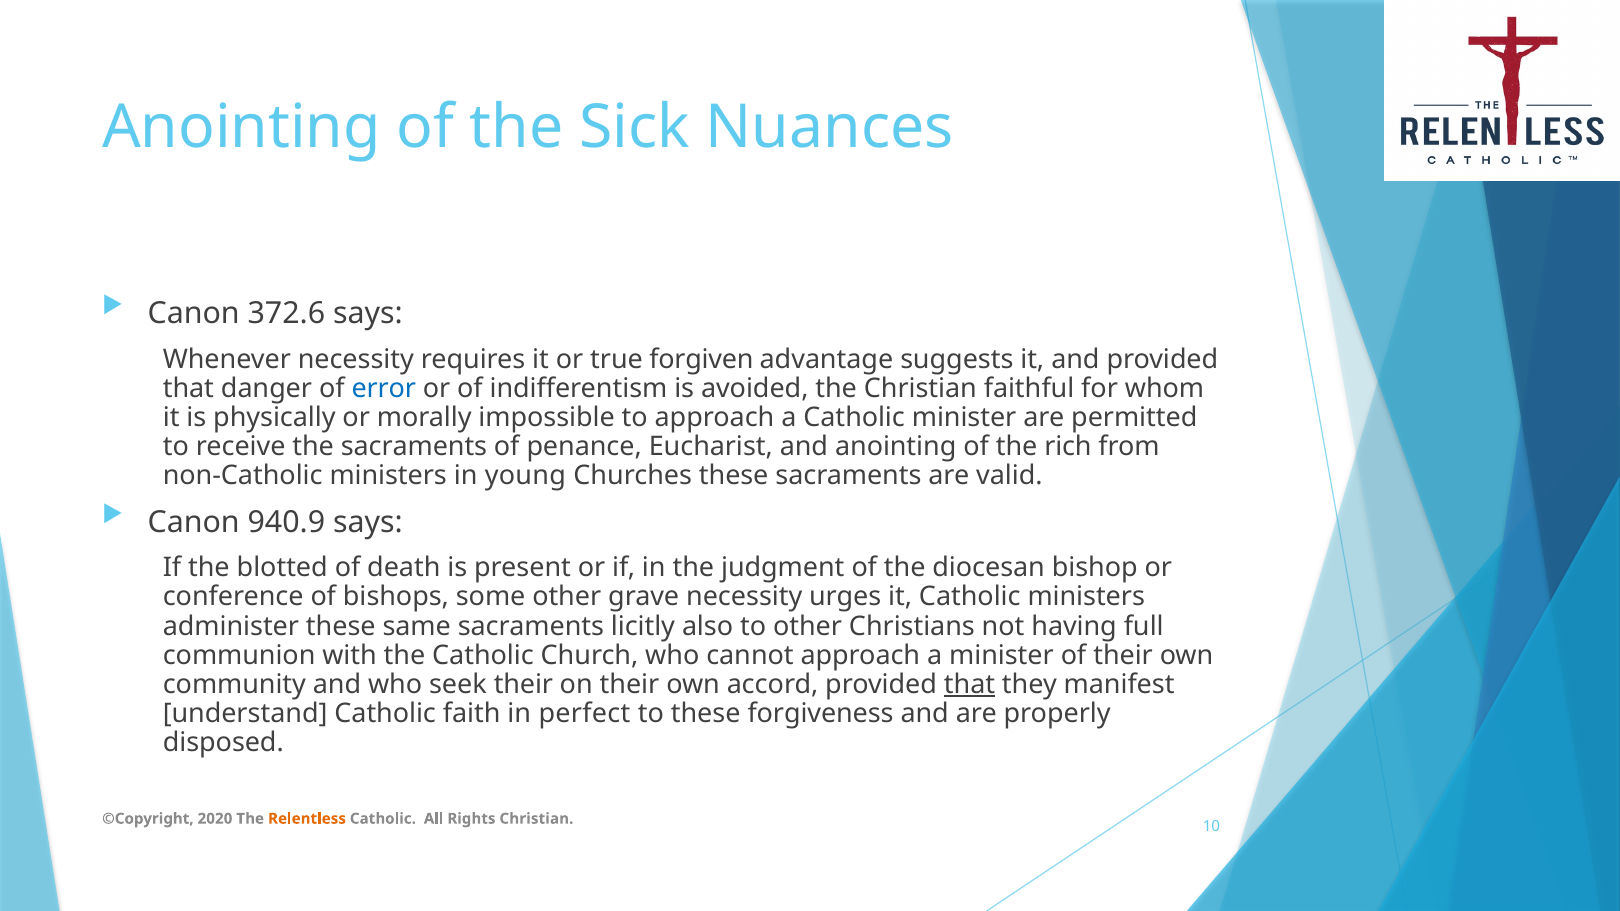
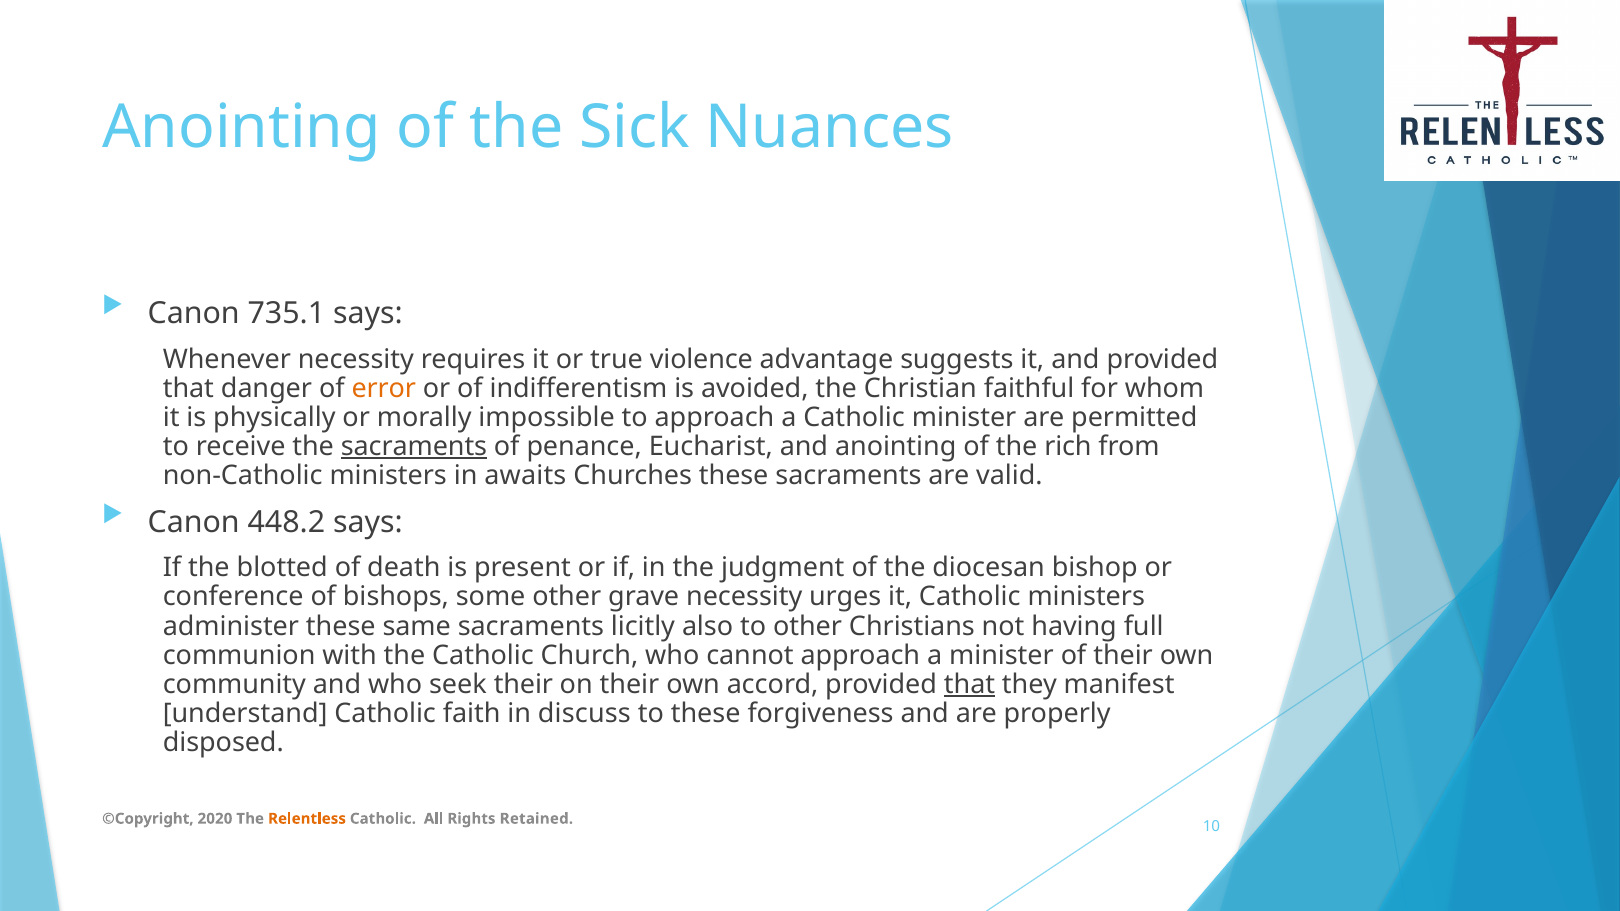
372.6: 372.6 -> 735.1
forgiven: forgiven -> violence
error colour: blue -> orange
sacraments at (414, 447) underline: none -> present
young: young -> awaits
940.9: 940.9 -> 448.2
perfect: perfect -> discuss
Rights Christian: Christian -> Retained
